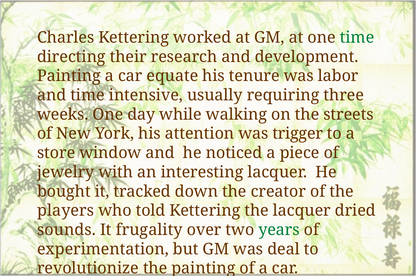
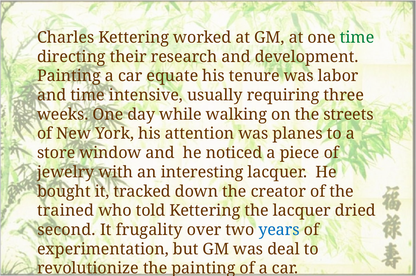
trigger: trigger -> planes
players: players -> trained
sounds: sounds -> second
years colour: green -> blue
